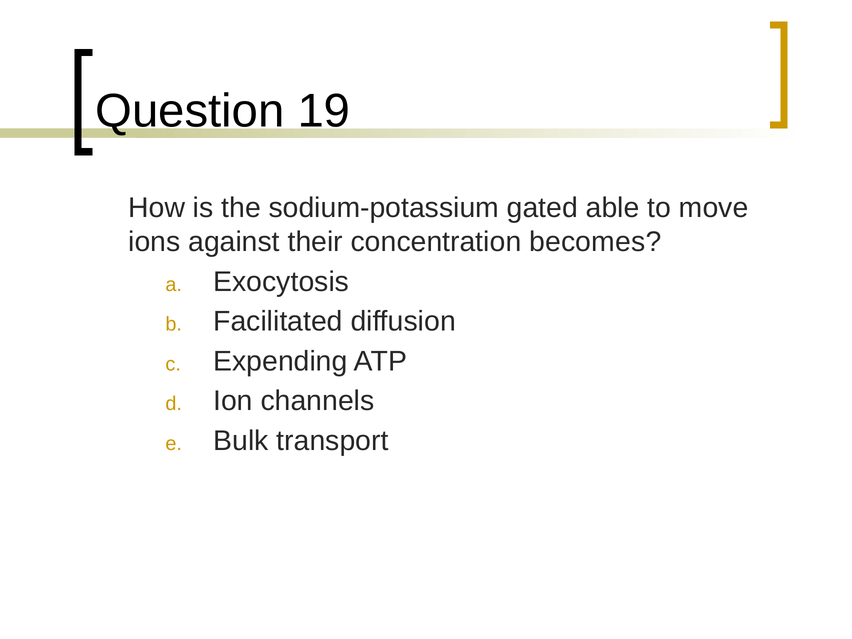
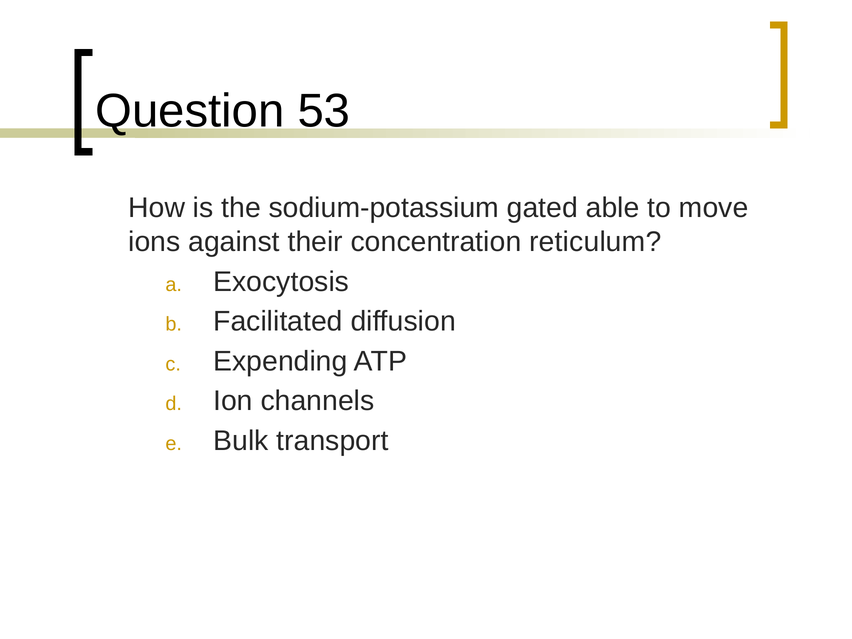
19: 19 -> 53
becomes: becomes -> reticulum
